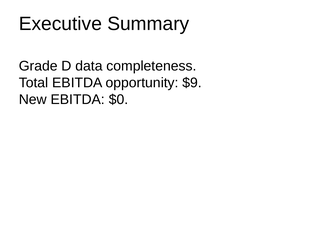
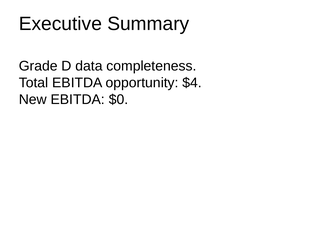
$9: $9 -> $4
